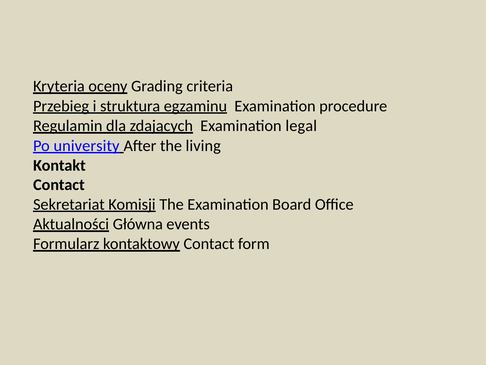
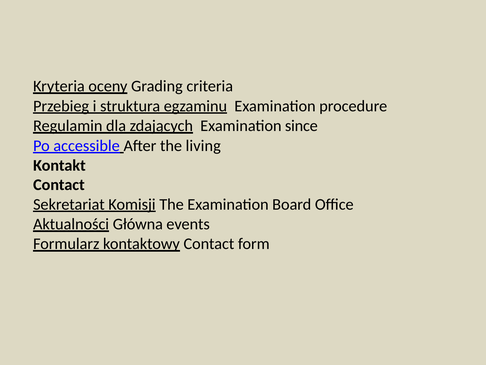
legal: legal -> since
university: university -> accessible
